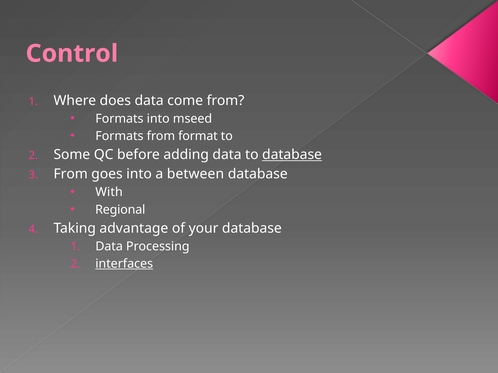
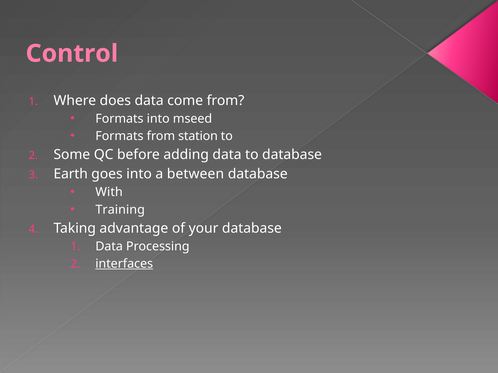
format: format -> station
database at (292, 155) underline: present -> none
From at (71, 174): From -> Earth
Regional: Regional -> Training
